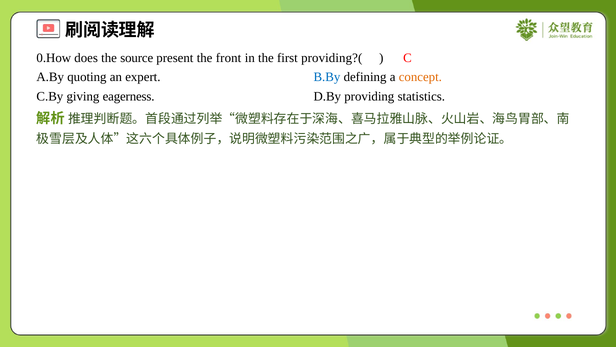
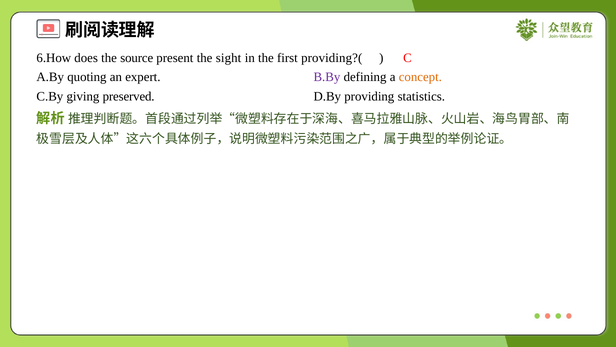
0.How: 0.How -> 6.How
front: front -> sight
B.By colour: blue -> purple
eagerness: eagerness -> preserved
